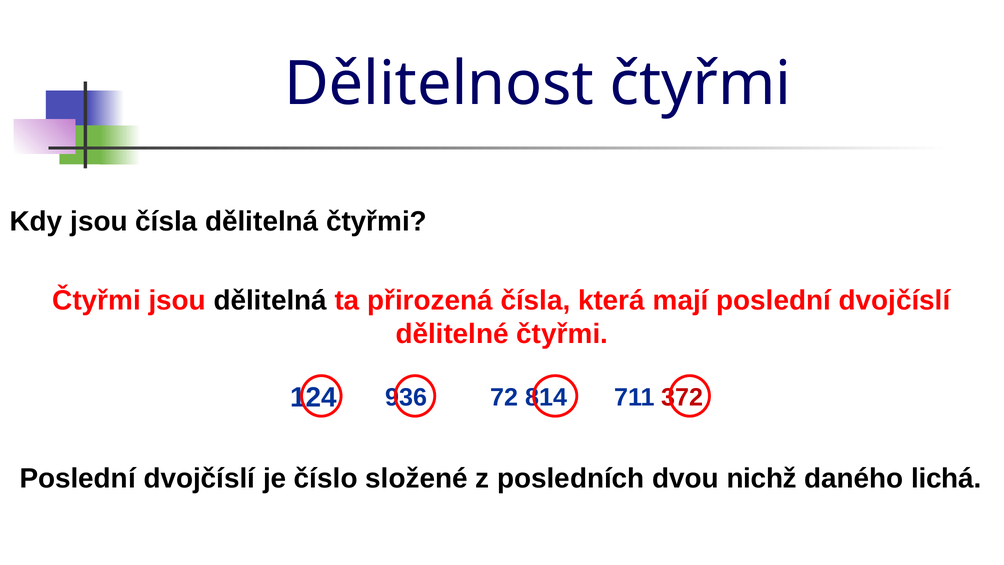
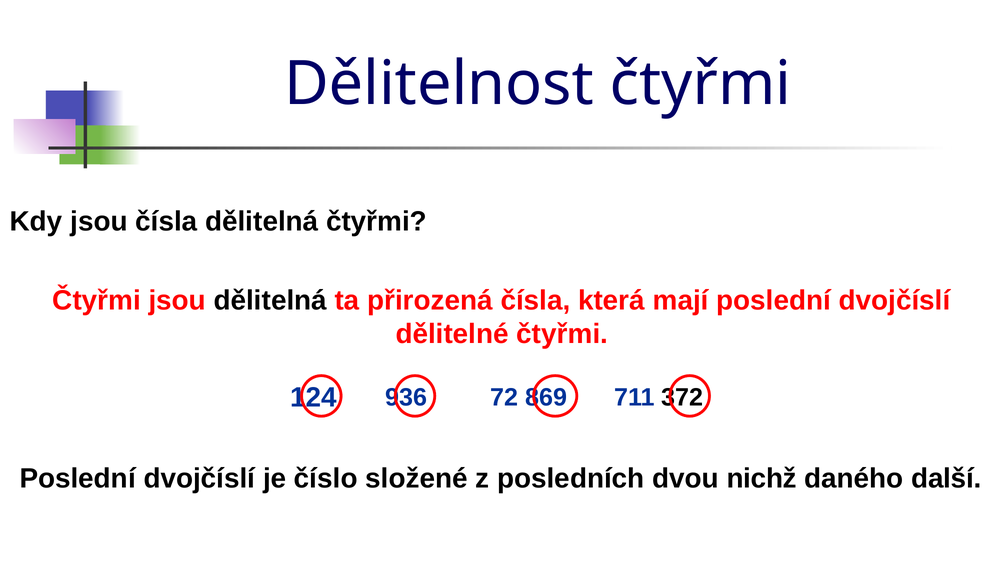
814: 814 -> 869
372 colour: red -> black
lichá: lichá -> další
